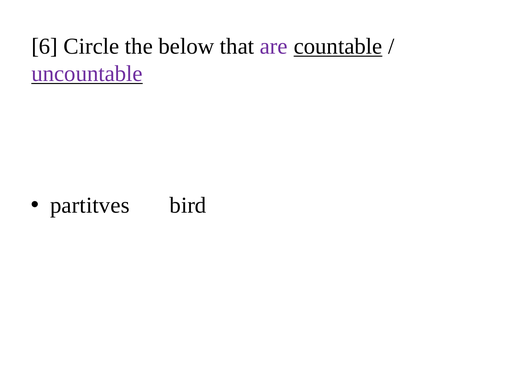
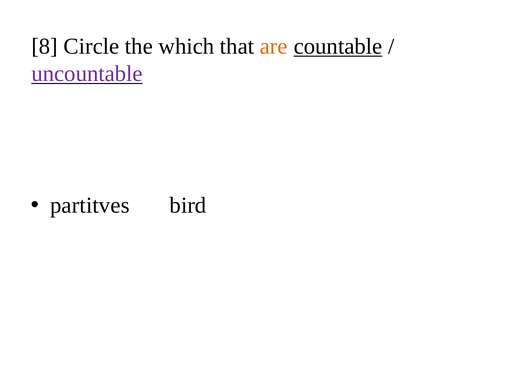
6: 6 -> 8
below: below -> which
are colour: purple -> orange
